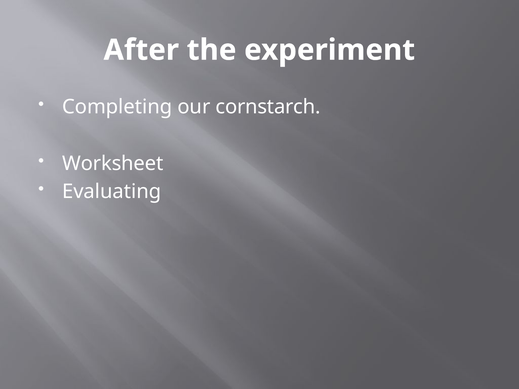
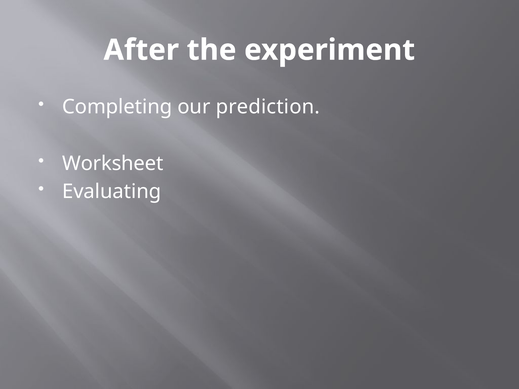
cornstarch: cornstarch -> prediction
